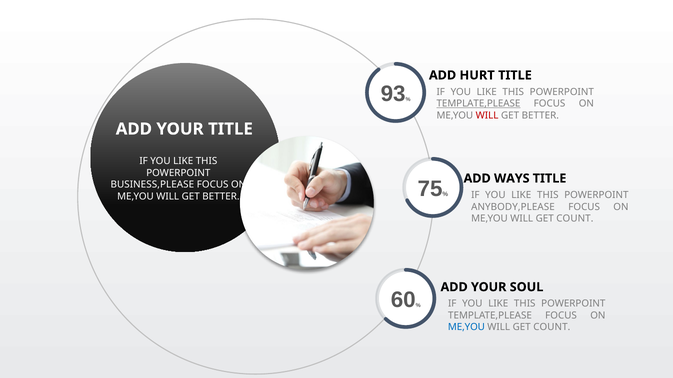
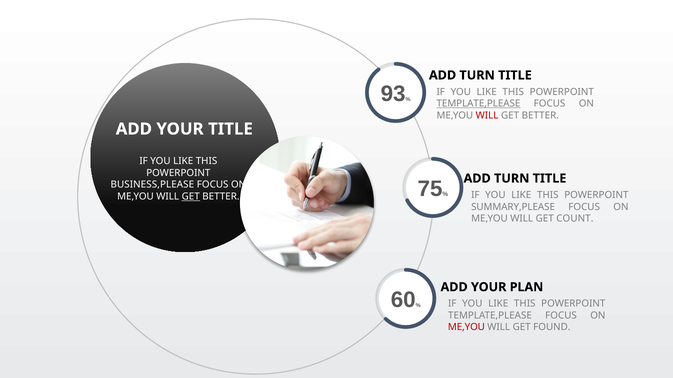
HURT at (477, 75): HURT -> TURN
WAYS at (512, 179): WAYS -> TURN
GET at (191, 197) underline: none -> present
ANYBODY,PLEASE: ANYBODY,PLEASE -> SUMMARY,PLEASE
SOUL: SOUL -> PLAN
ME,YOU at (466, 328) colour: blue -> red
COUNT at (552, 328): COUNT -> FOUND
